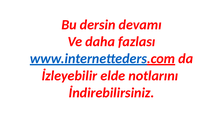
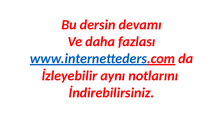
elde: elde -> aynı
